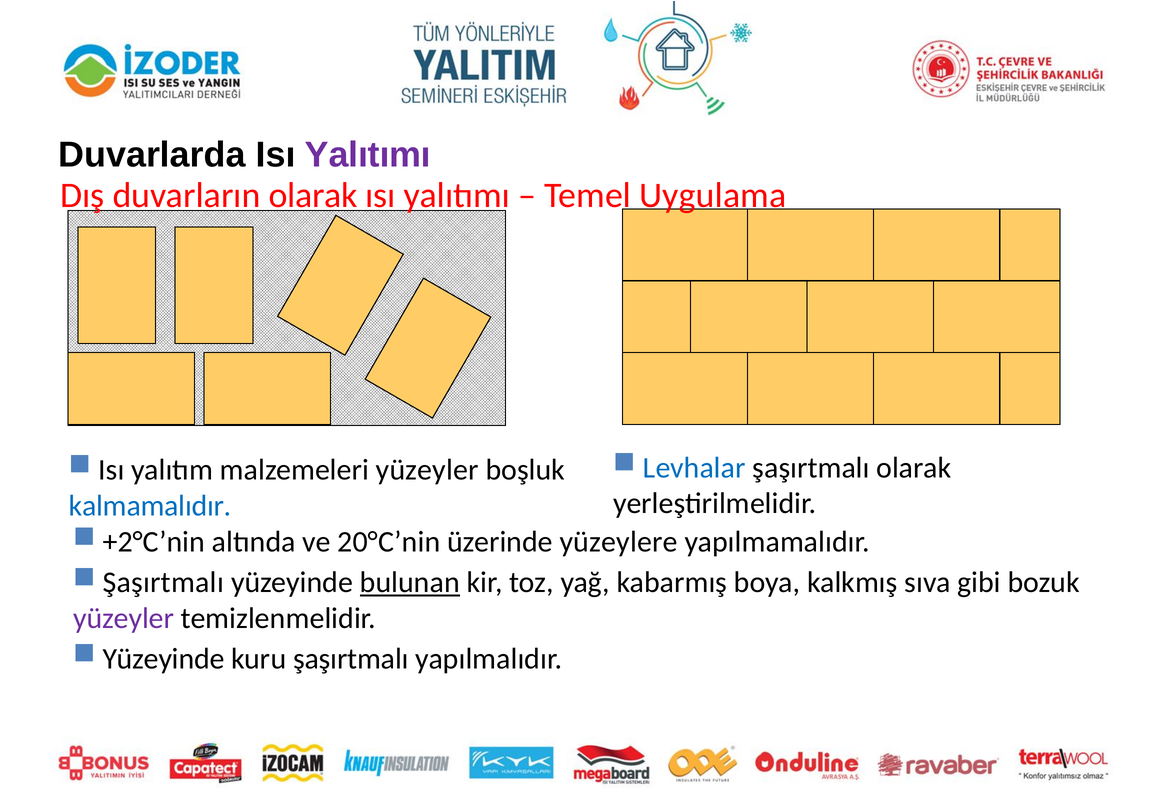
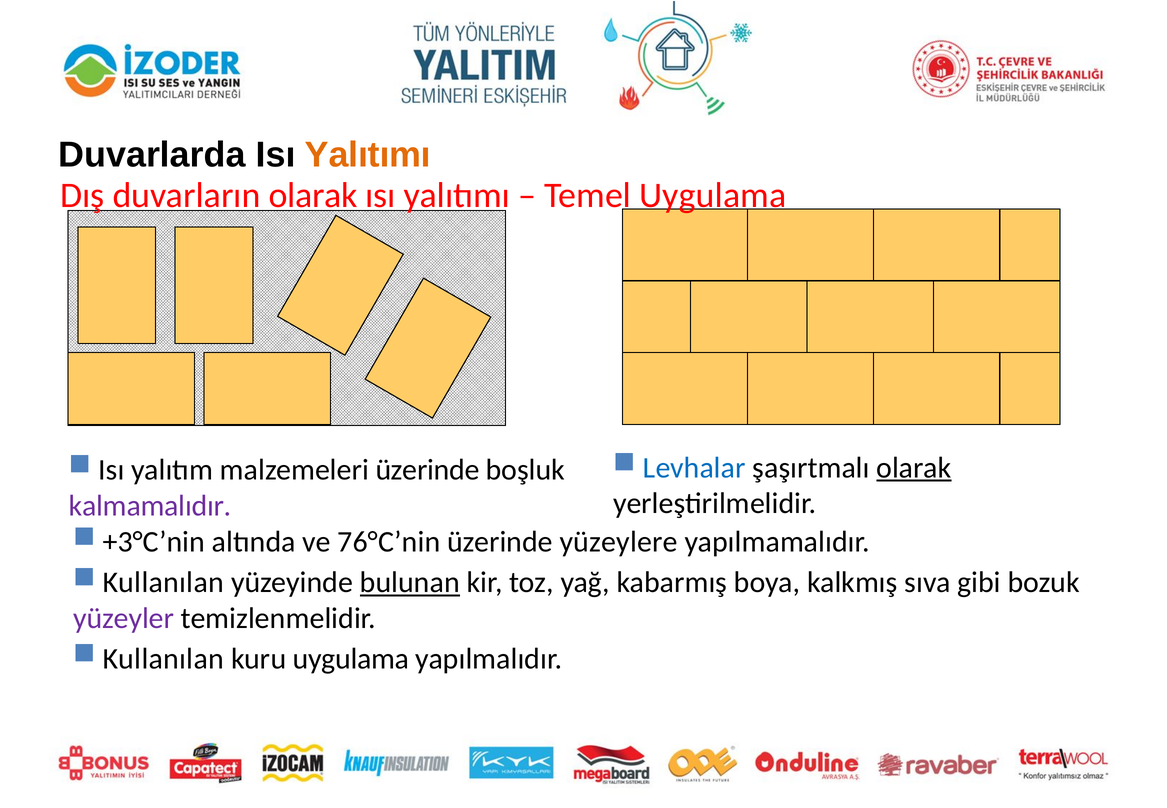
Yalıtımı at (368, 155) colour: purple -> orange
olarak at (914, 468) underline: none -> present
malzemeleri yüzeyler: yüzeyler -> üzerinde
kalmamalıdır colour: blue -> purple
+2°C’nin: +2°C’nin -> +3°C’nin
20°C’nin: 20°C’nin -> 76°C’nin
Şaşırtmalı at (163, 583): Şaşırtmalı -> Kullanılan
Yüzeyinde at (164, 659): Yüzeyinde -> Kullanılan
kuru şaşırtmalı: şaşırtmalı -> uygulama
